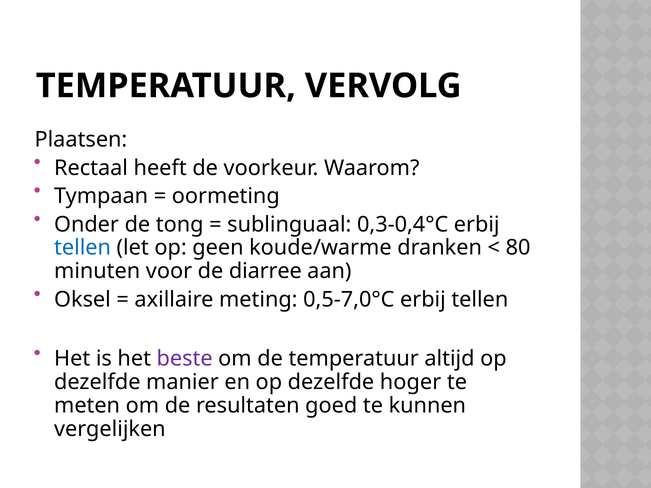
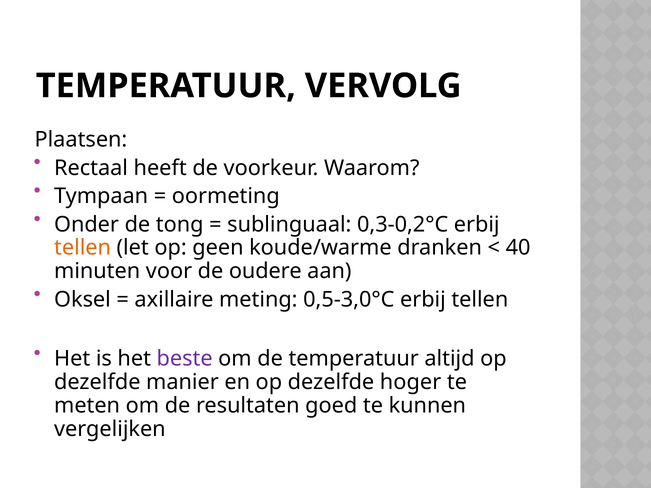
0,3-0,4°C: 0,3-0,4°C -> 0,3-0,2°C
tellen at (83, 248) colour: blue -> orange
80: 80 -> 40
diarree: diarree -> oudere
0,5-7,0°C: 0,5-7,0°C -> 0,5-3,0°C
